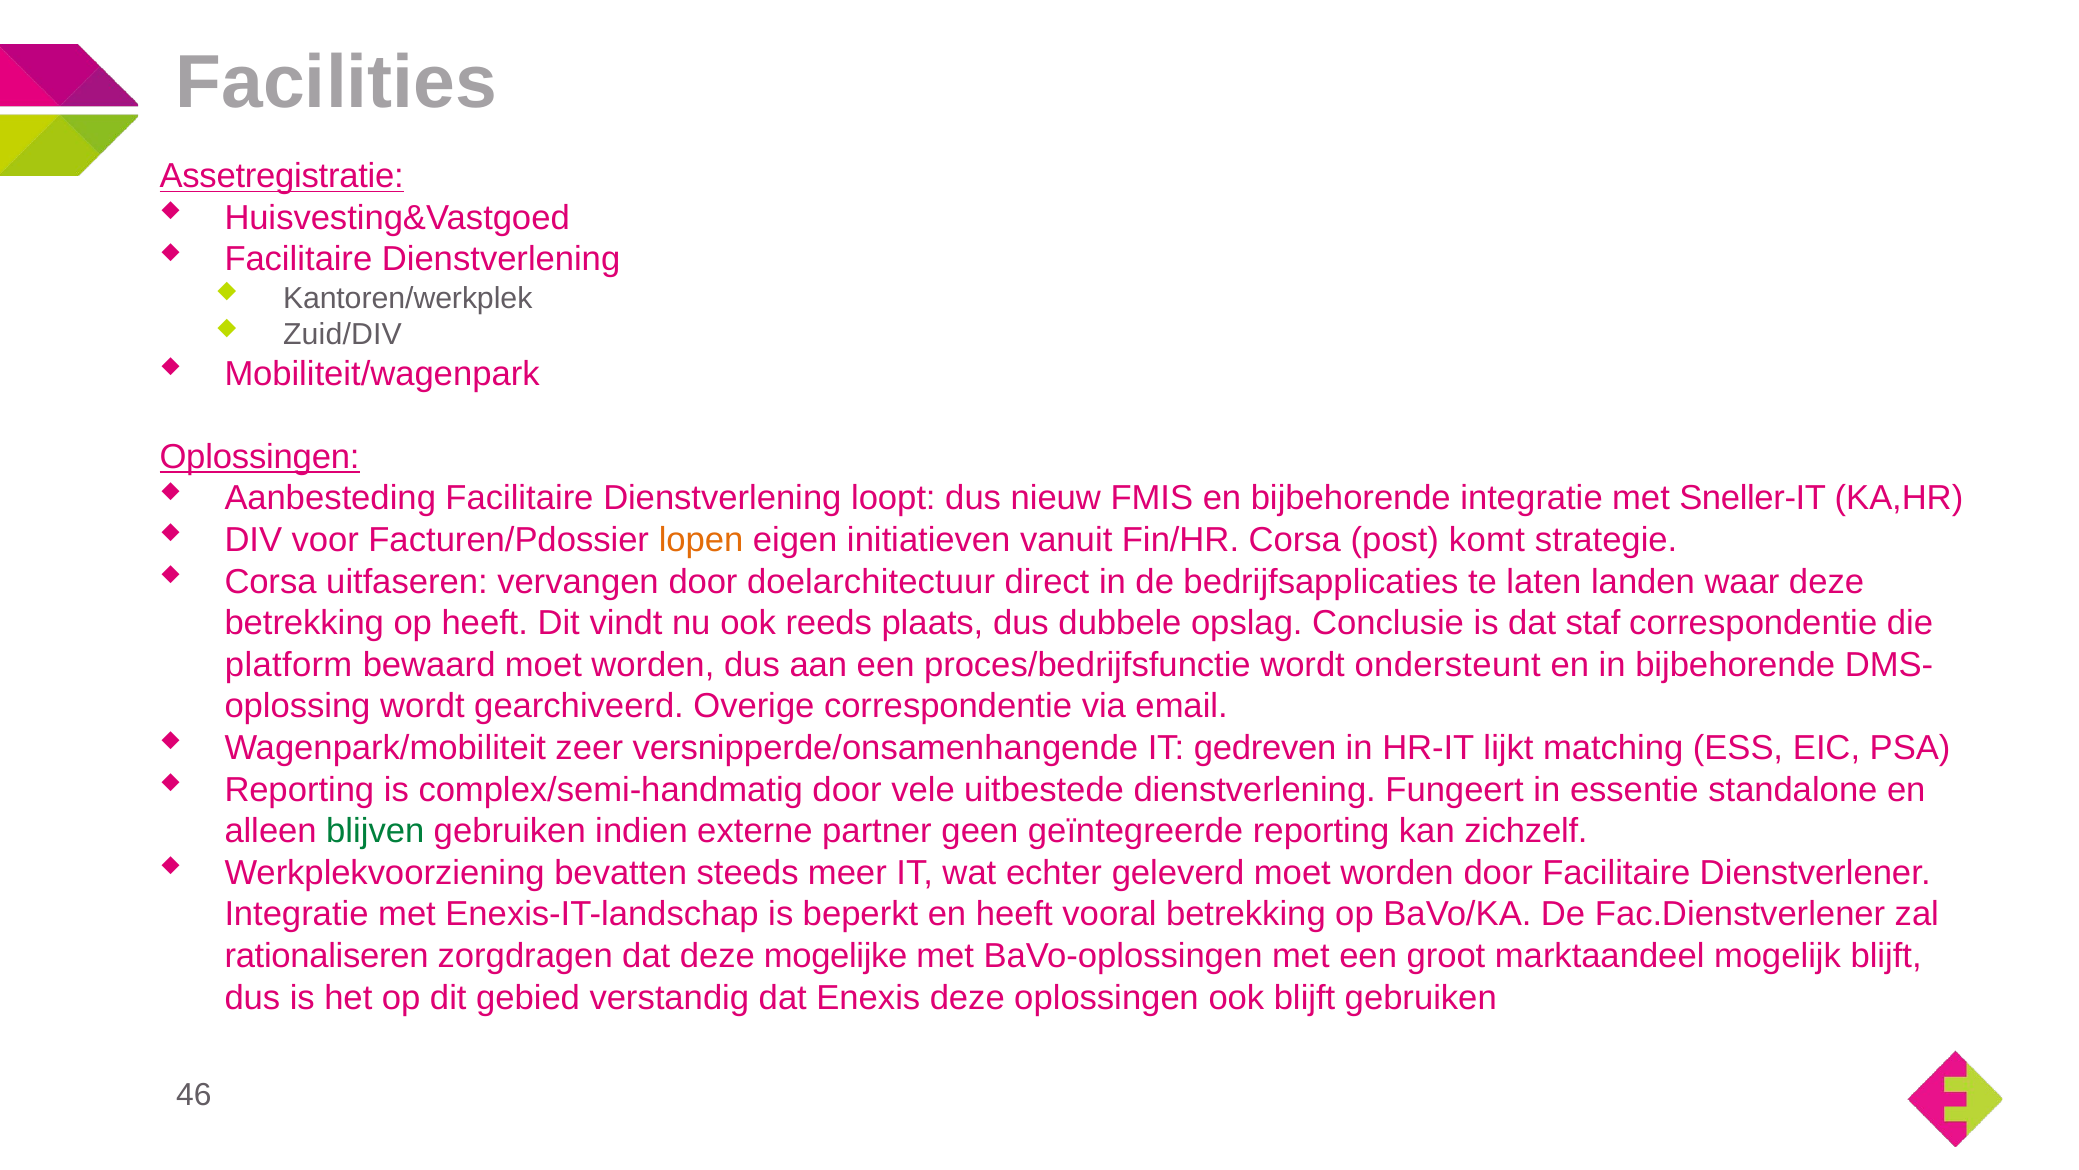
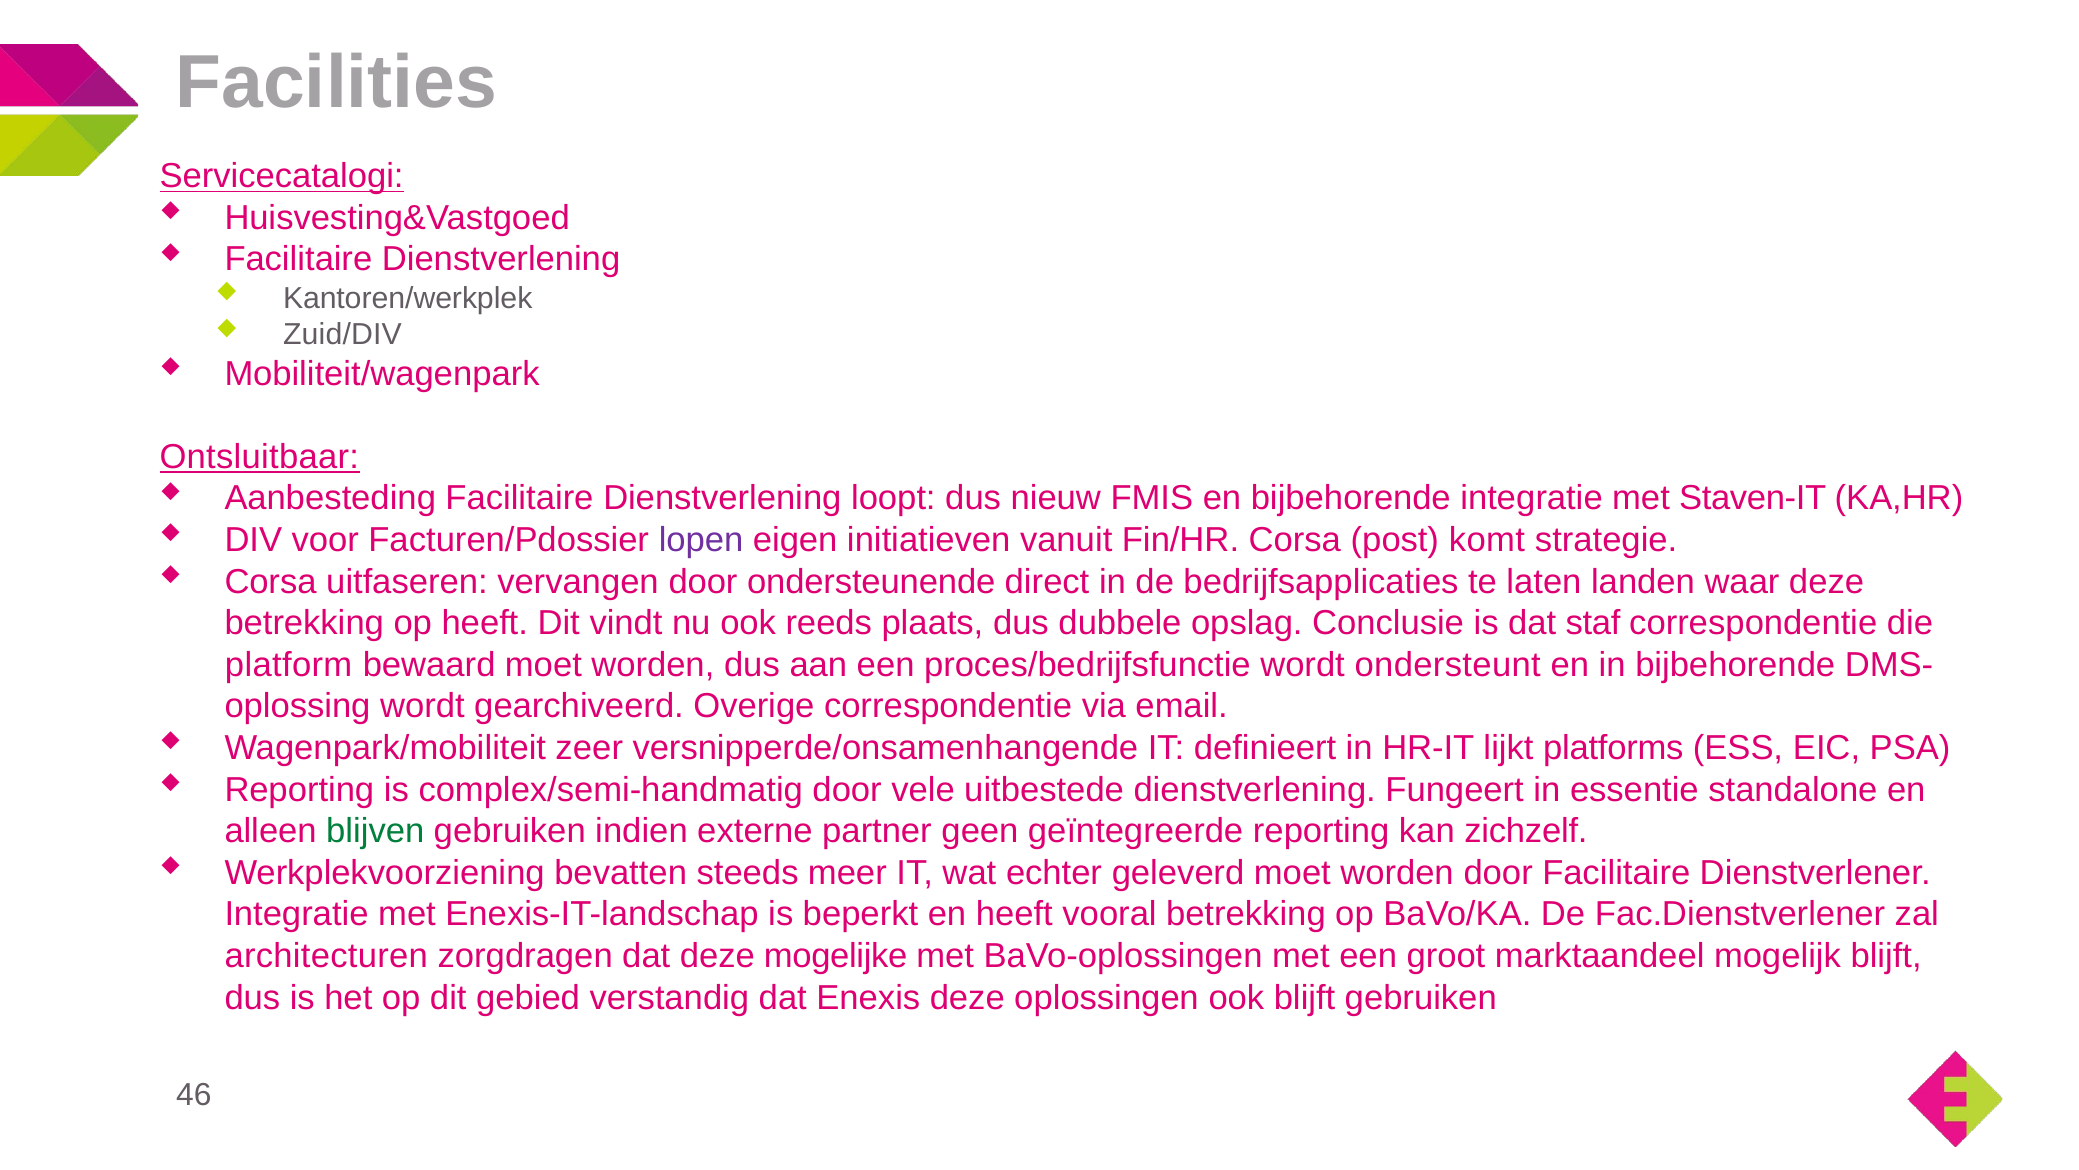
Assetregistratie: Assetregistratie -> Servicecatalogi
Oplossingen at (260, 457): Oplossingen -> Ontsluitbaar
Sneller-IT: Sneller-IT -> Staven-IT
lopen colour: orange -> purple
doelarchitectuur: doelarchitectuur -> ondersteunende
gedreven: gedreven -> definieert
matching: matching -> platforms
rationaliseren: rationaliseren -> architecturen
